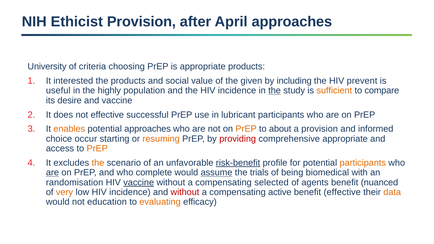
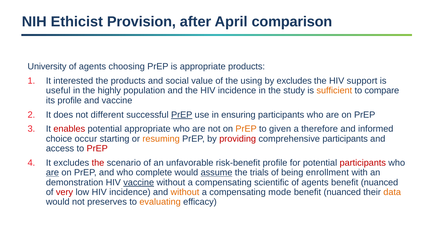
April approaches: approaches -> comparison
criteria at (92, 67): criteria -> agents
given: given -> using
by including: including -> excludes
prevent: prevent -> support
the at (275, 91) underline: present -> none
its desire: desire -> profile
not effective: effective -> different
PrEP at (182, 115) underline: none -> present
lubricant: lubricant -> ensuring
enables colour: orange -> red
potential approaches: approaches -> appropriate
about: about -> given
a provision: provision -> therefore
comprehensive appropriate: appropriate -> participants
PrEP at (97, 149) colour: orange -> red
the at (98, 163) colour: orange -> red
risk-benefit underline: present -> none
participants at (363, 163) colour: orange -> red
biomedical: biomedical -> enrollment
randomisation: randomisation -> demonstration
selected: selected -> scientific
very colour: orange -> red
without at (185, 192) colour: red -> orange
active: active -> mode
effective at (342, 192): effective -> nuanced
education: education -> preserves
